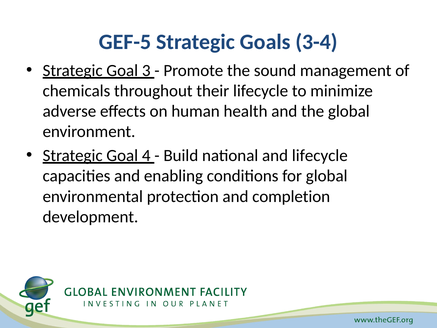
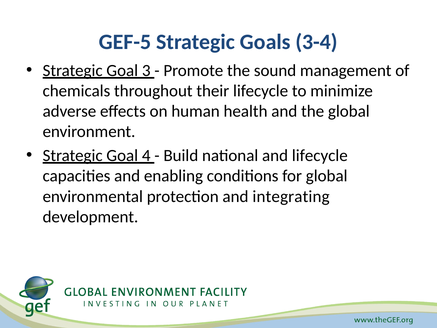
completion: completion -> integrating
